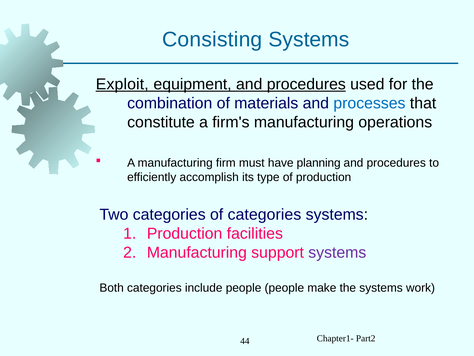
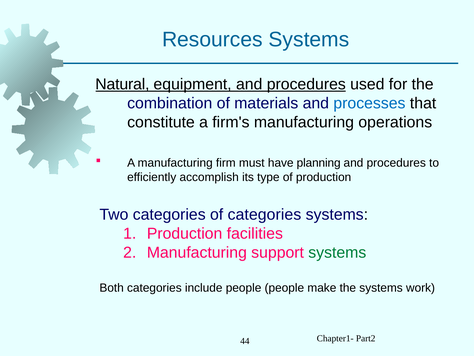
Consisting: Consisting -> Resources
Exploit: Exploit -> Natural
systems at (337, 252) colour: purple -> green
